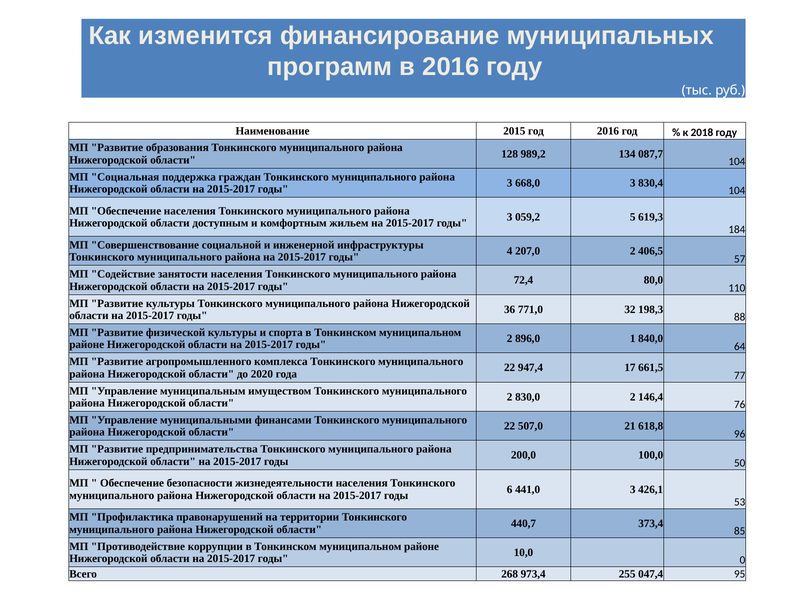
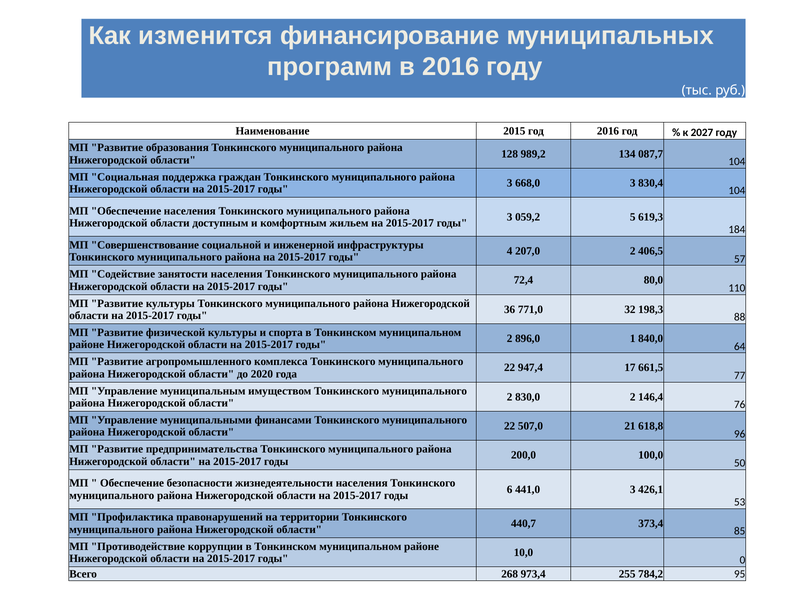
2018: 2018 -> 2027
047,4: 047,4 -> 784,2
